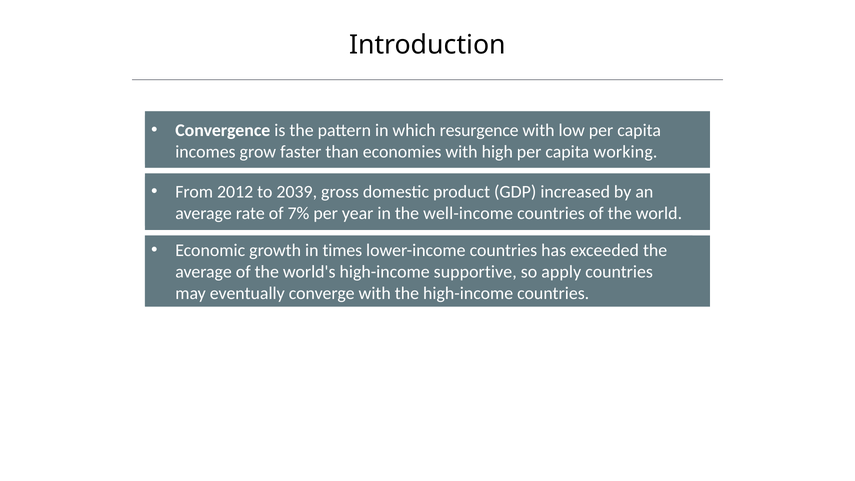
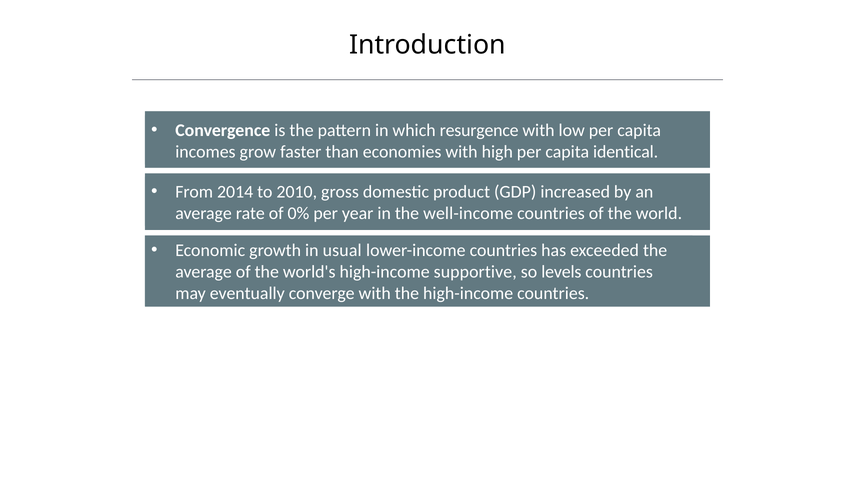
working: working -> identical
2012: 2012 -> 2014
2039: 2039 -> 2010
7%: 7% -> 0%
times: times -> usual
apply: apply -> levels
